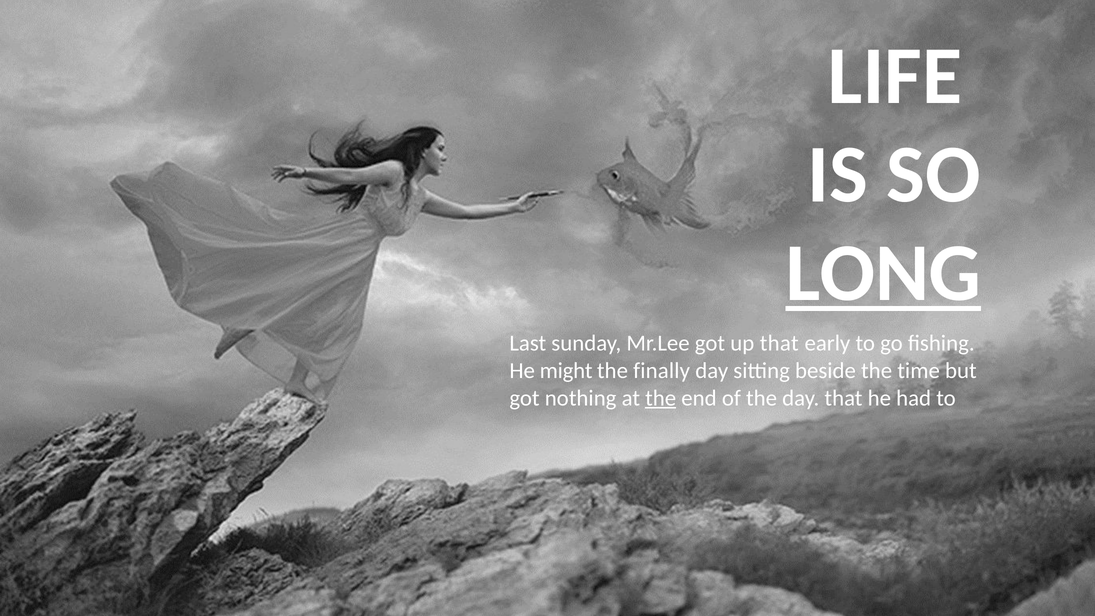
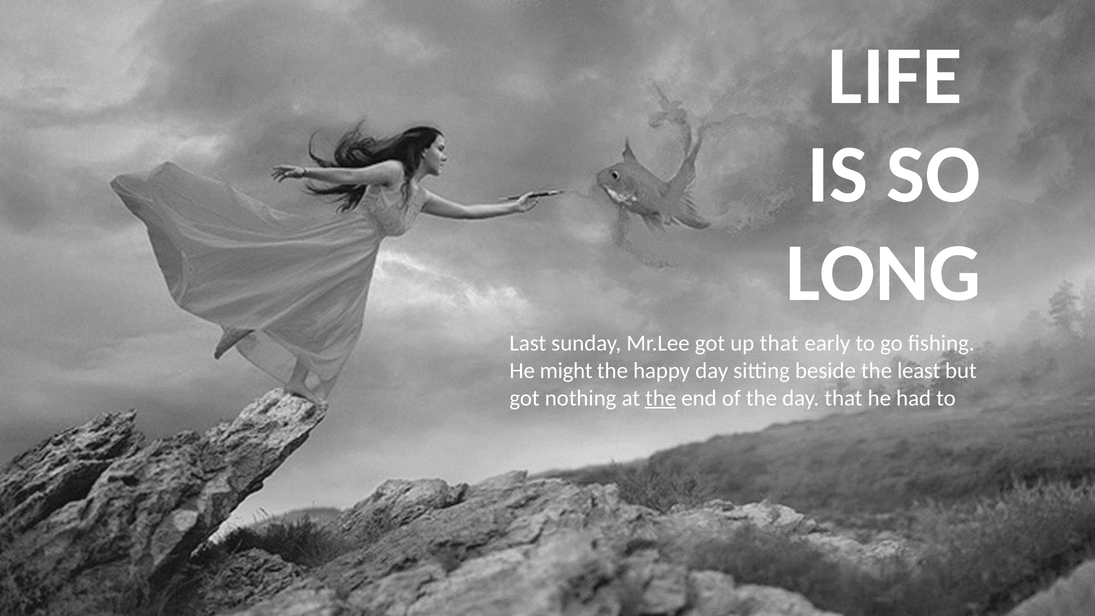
LONG underline: present -> none
finally: finally -> happy
time: time -> least
